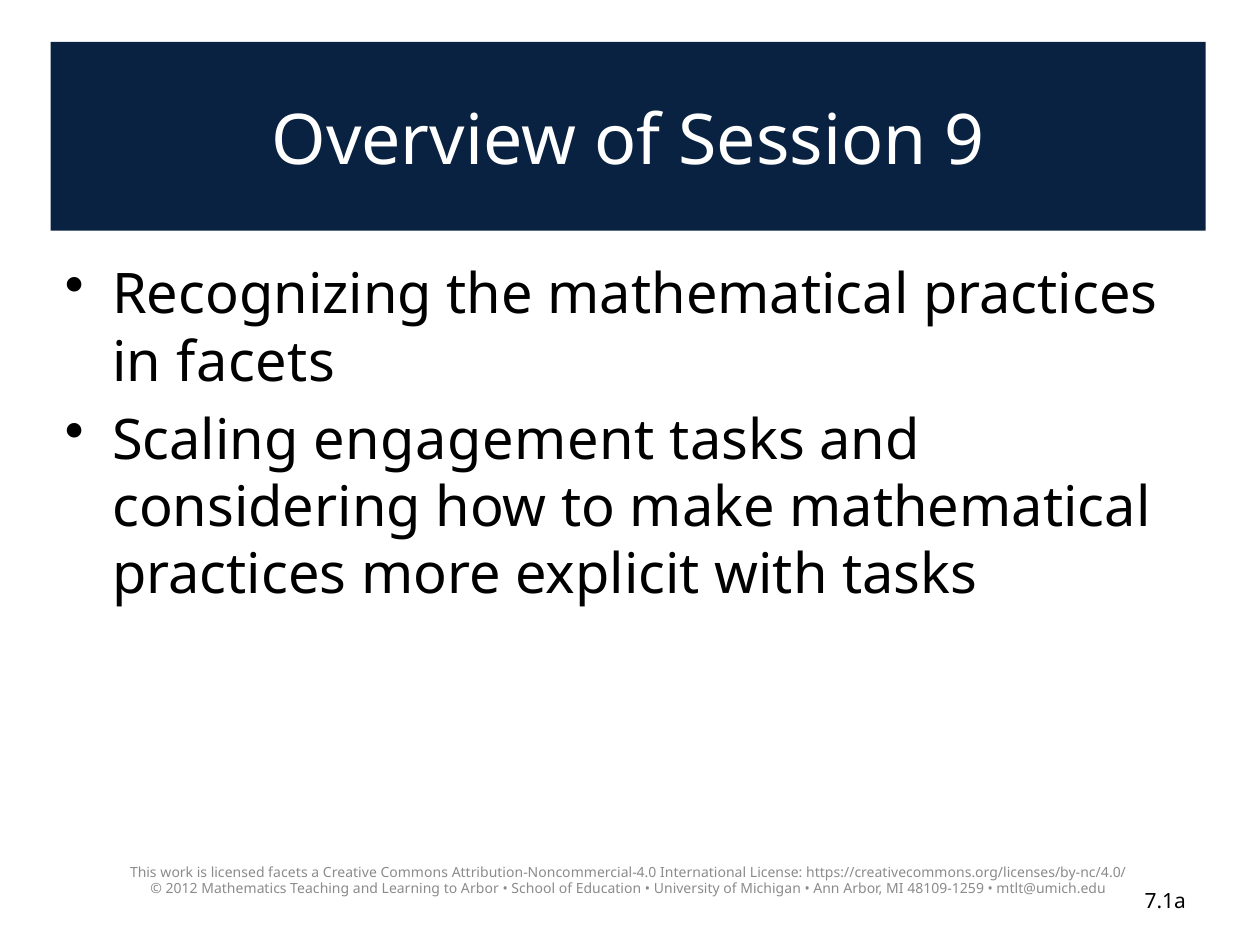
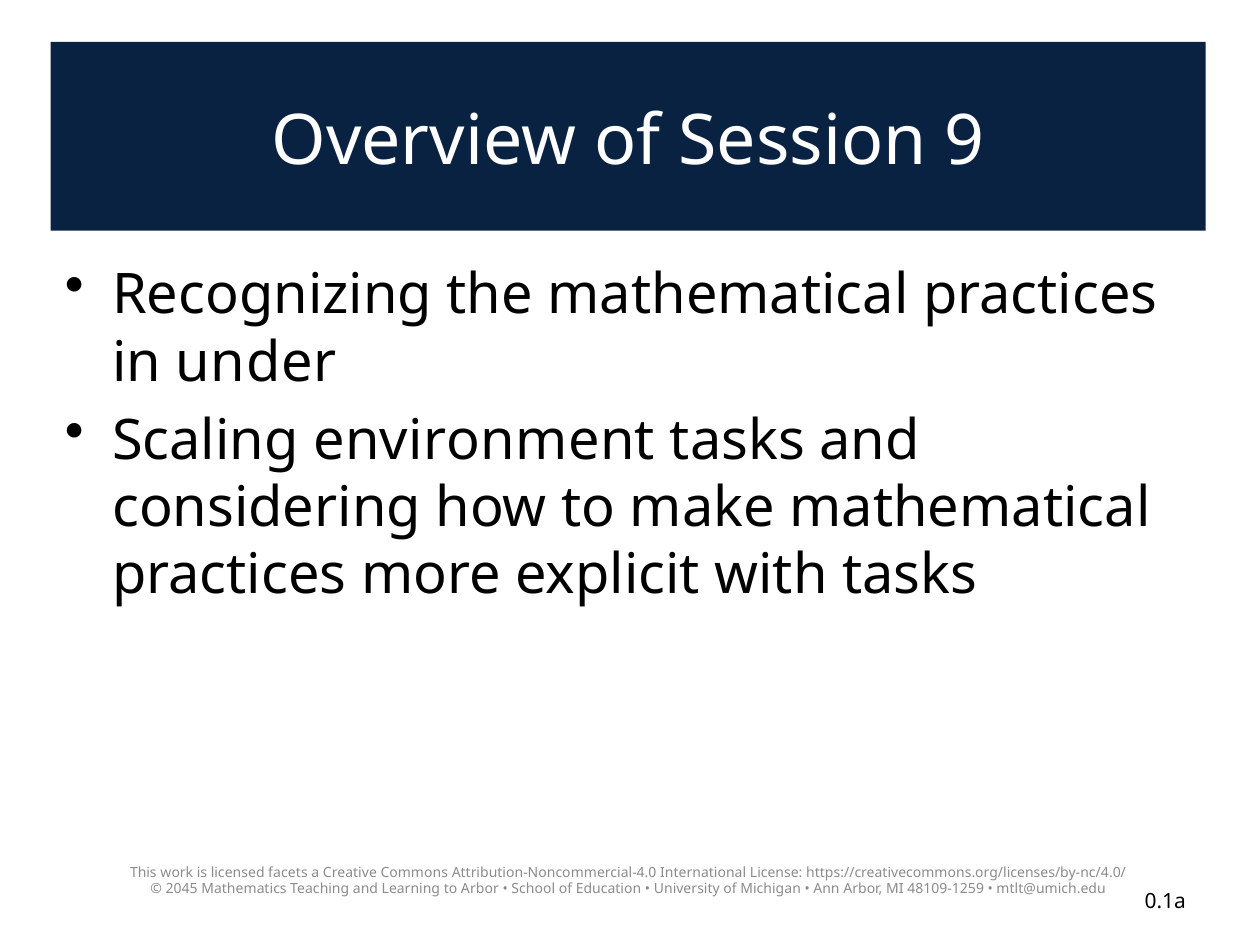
in facets: facets -> under
engagement: engagement -> environment
2012: 2012 -> 2045
7.1a: 7.1a -> 0.1a
